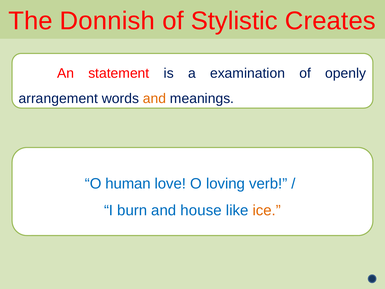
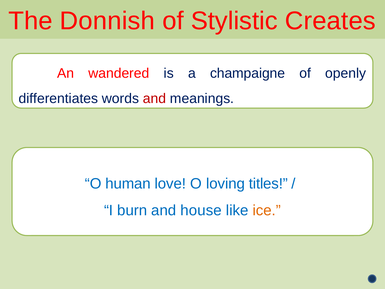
statement: statement -> wandered
examination: examination -> champaigne
arrangement: arrangement -> differentiates
and at (155, 98) colour: orange -> red
verb: verb -> titles
